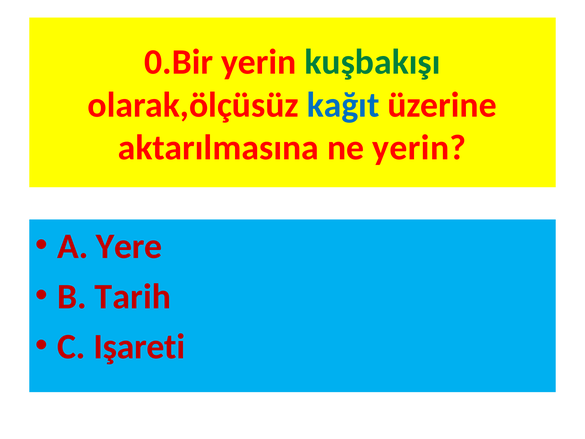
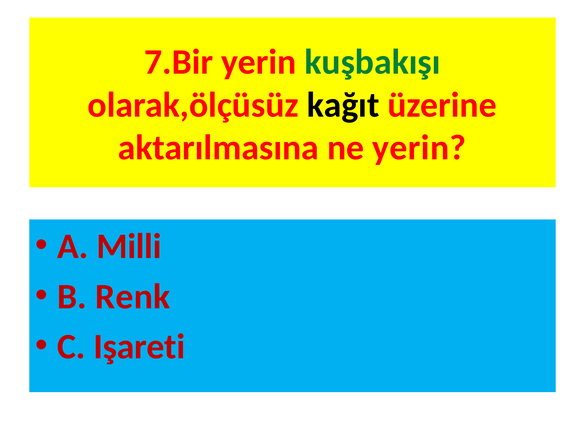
0.Bir: 0.Bir -> 7.Bir
kağıt colour: blue -> black
Yere: Yere -> Milli
Tarih: Tarih -> Renk
